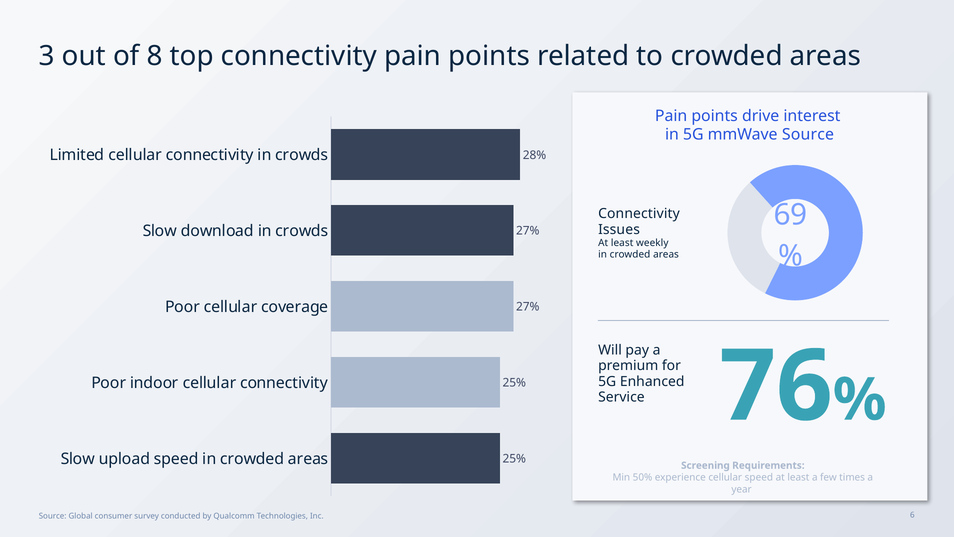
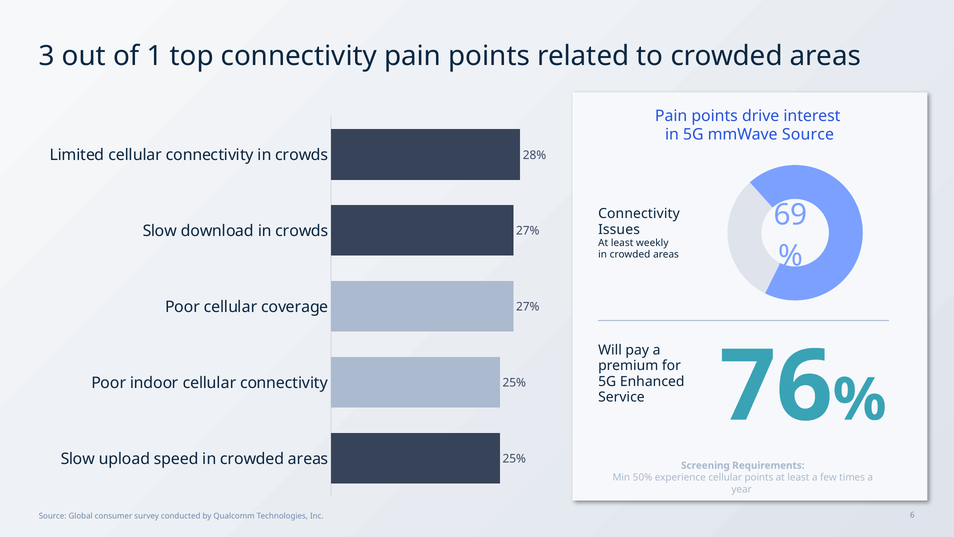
8: 8 -> 1
cellular speed: speed -> points
